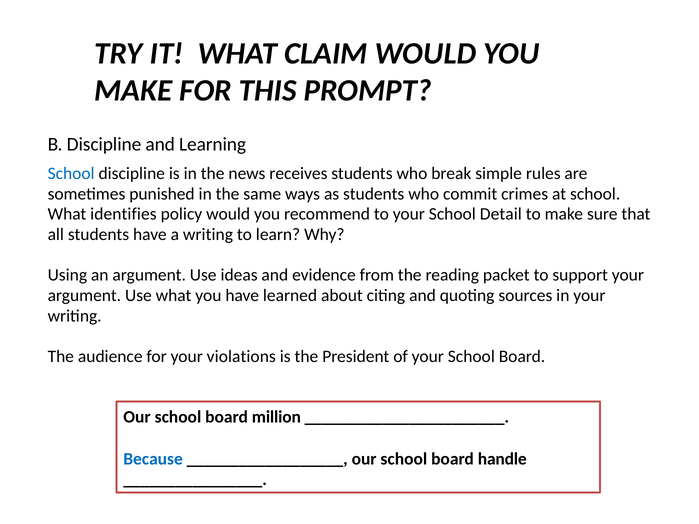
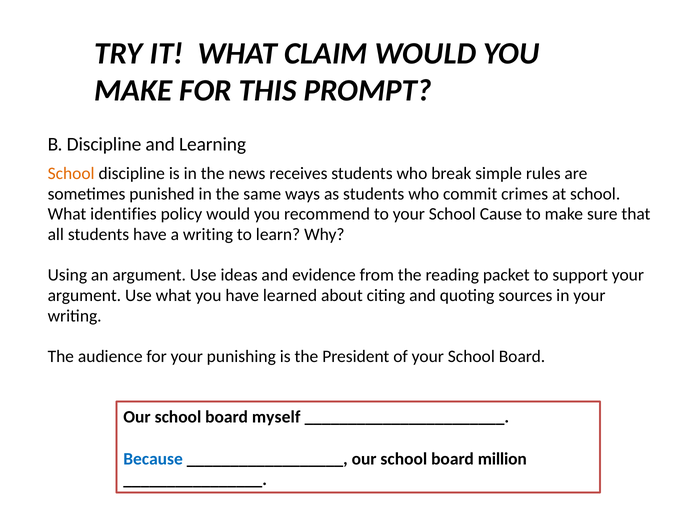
School at (71, 174) colour: blue -> orange
Detail: Detail -> Cause
violations: violations -> punishing
million: million -> myself
handle: handle -> million
